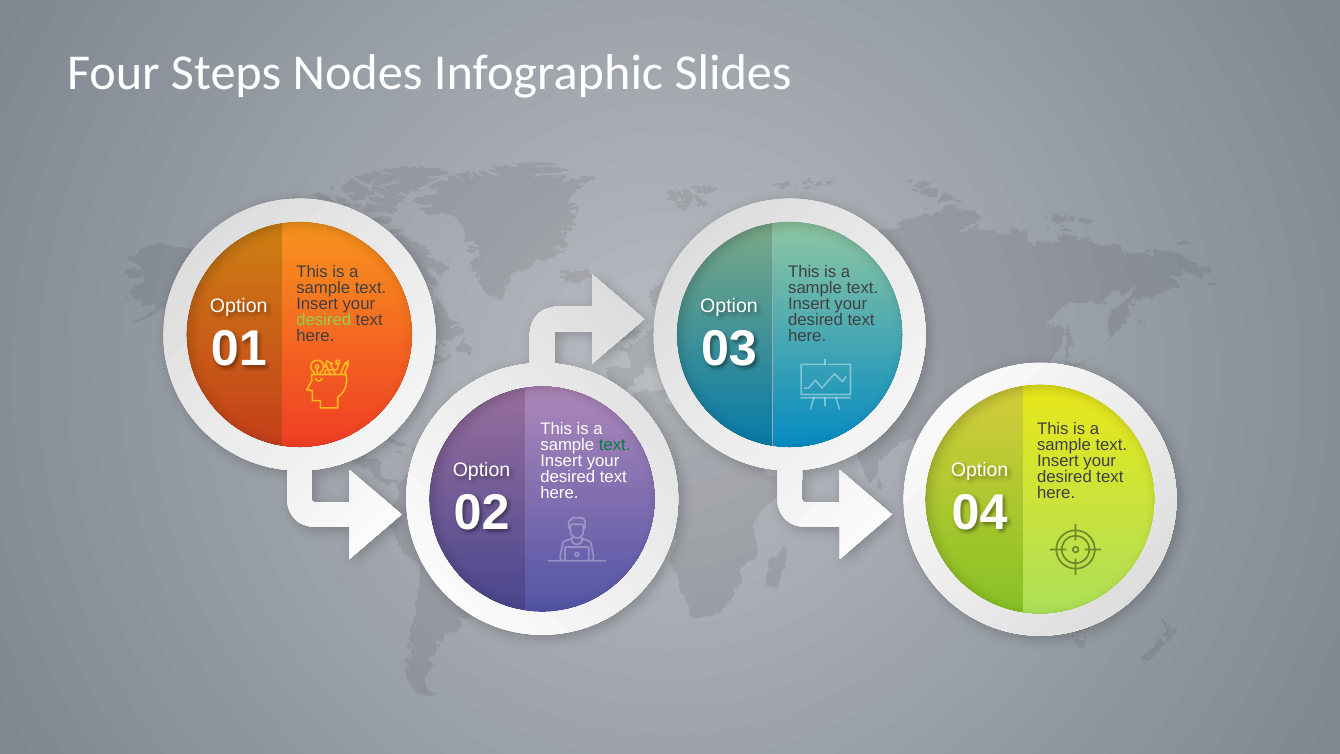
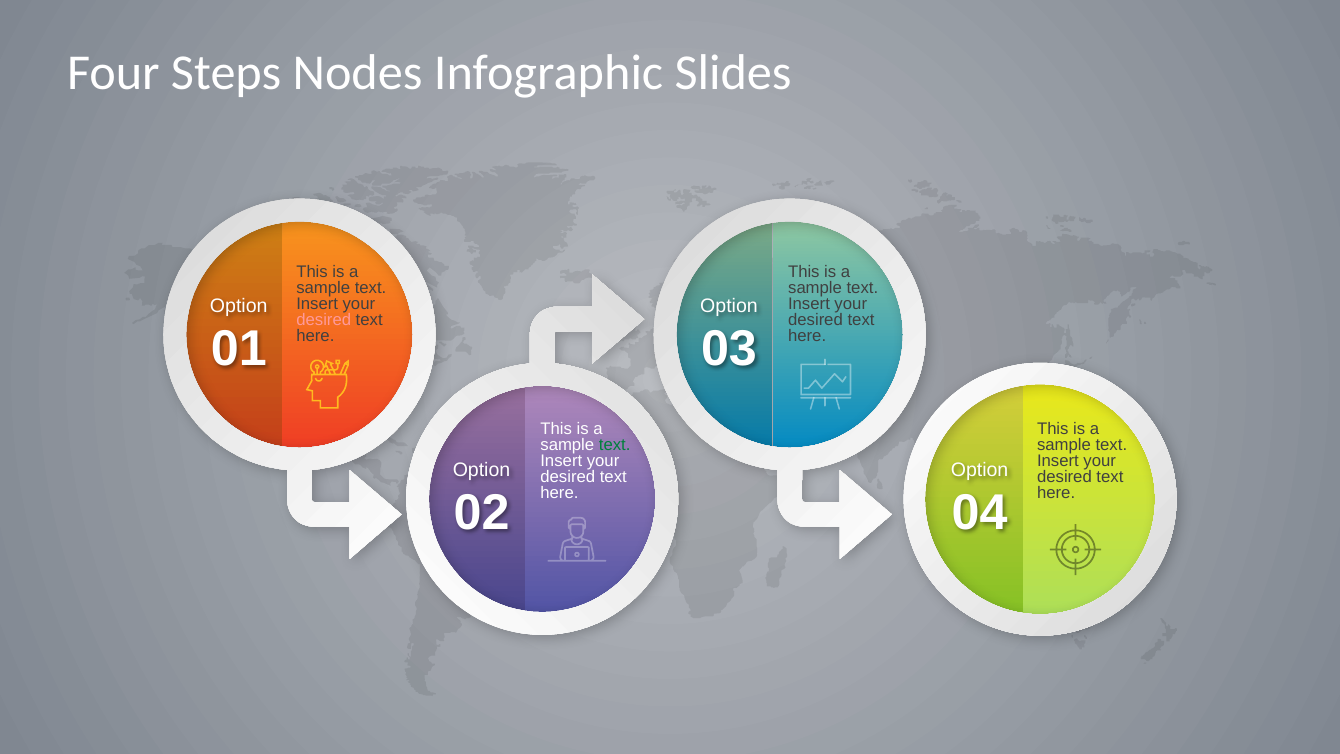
desired at (324, 320) colour: light green -> pink
